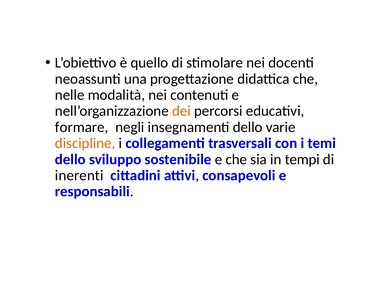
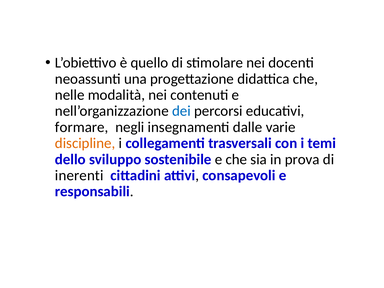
dei colour: orange -> blue
insegnamenti dello: dello -> dalle
tempi: tempi -> prova
